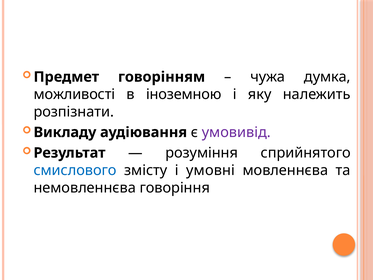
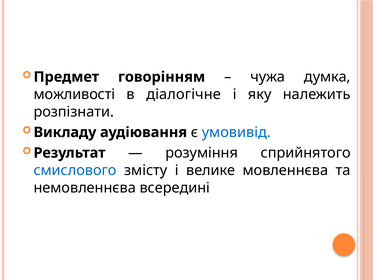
іноземною: іноземною -> діалогічне
умовивід colour: purple -> blue
умовні: умовні -> велике
говоріння: говоріння -> всередині
